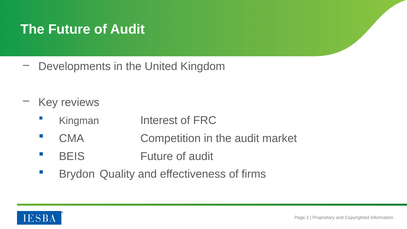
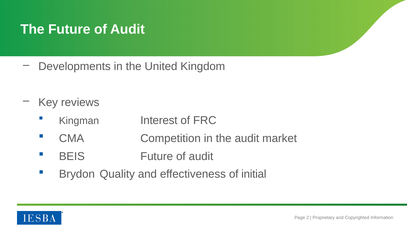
firms: firms -> initial
